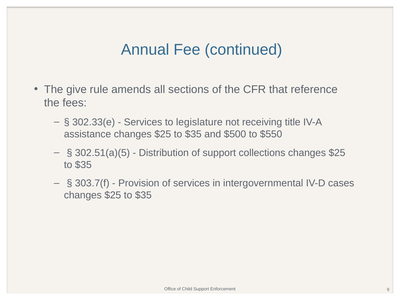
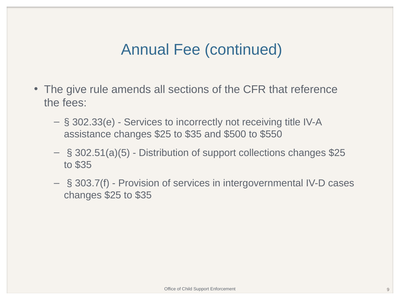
legislature: legislature -> incorrectly
